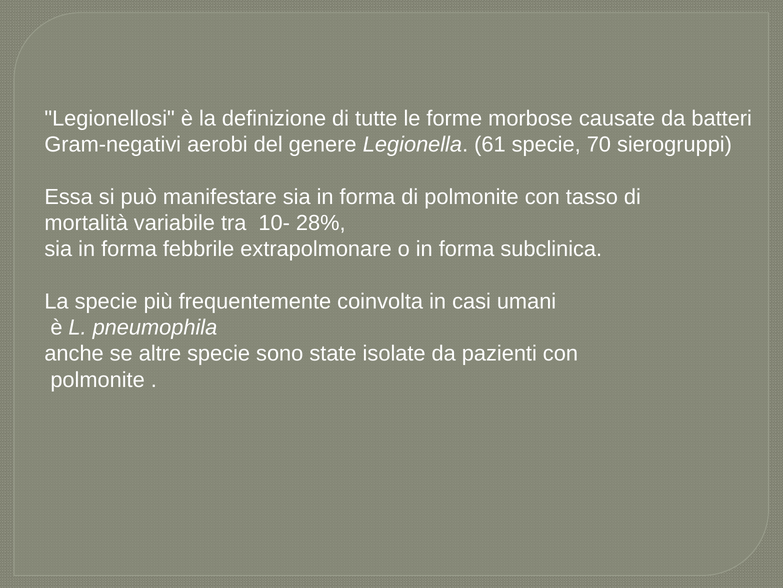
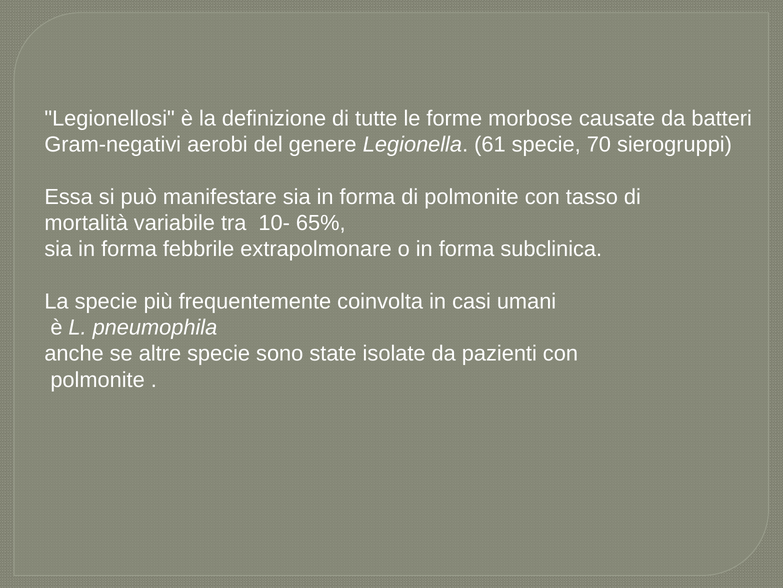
28%: 28% -> 65%
